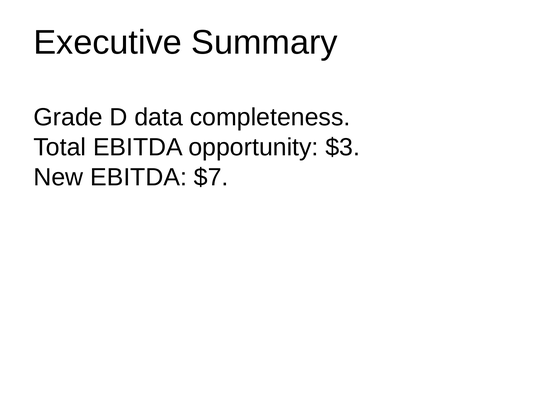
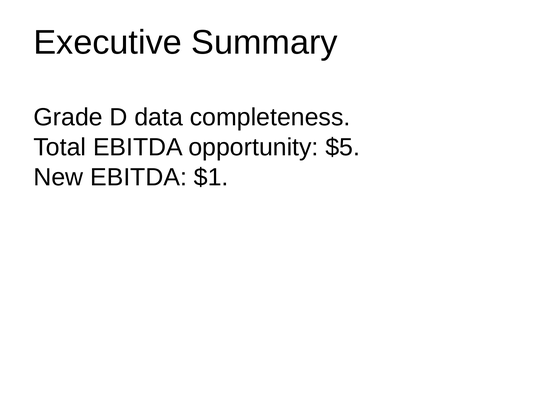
$3: $3 -> $5
$7: $7 -> $1
